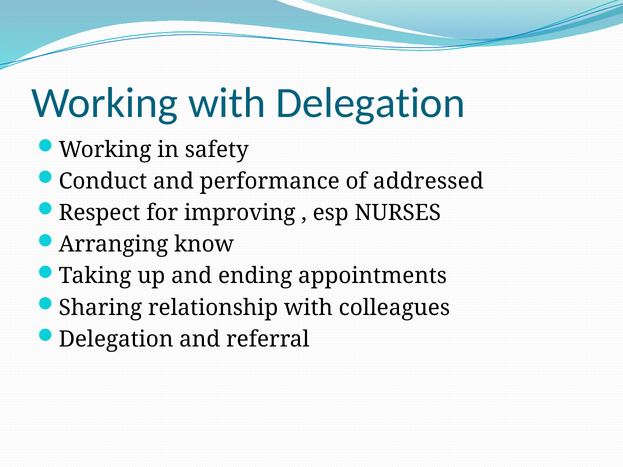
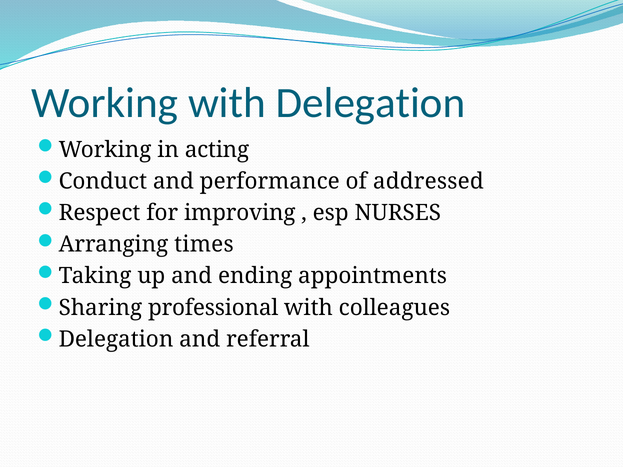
safety: safety -> acting
know: know -> times
relationship: relationship -> professional
